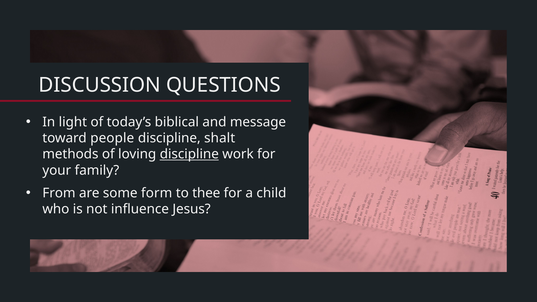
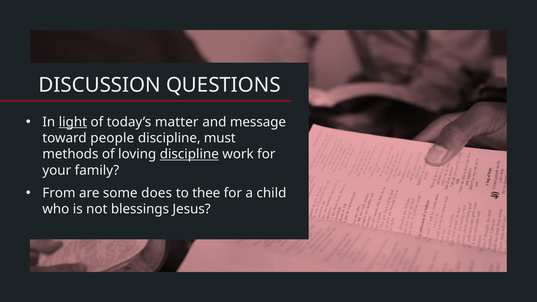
light underline: none -> present
biblical: biblical -> matter
shalt: shalt -> must
form: form -> does
influence: influence -> blessings
